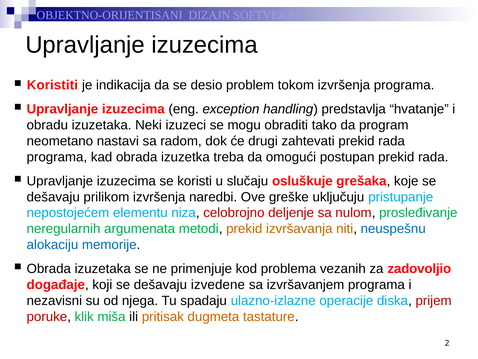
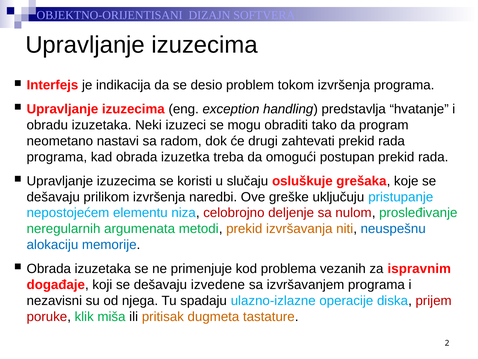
Koristiti: Koristiti -> Interfejs
zadovoljio: zadovoljio -> ispravnim
